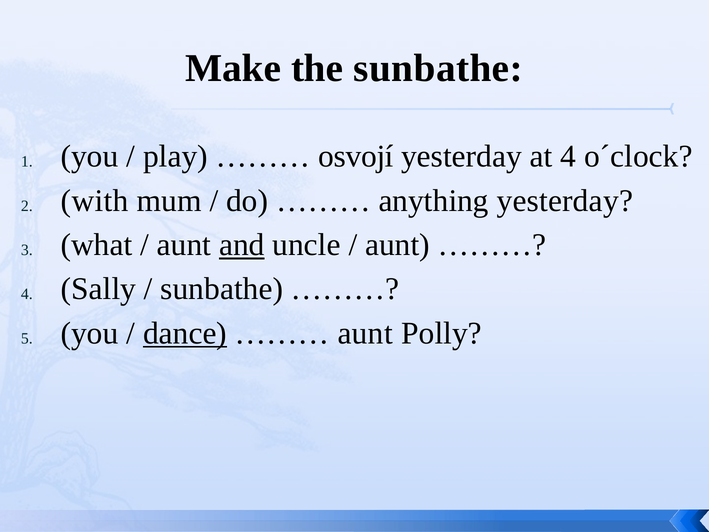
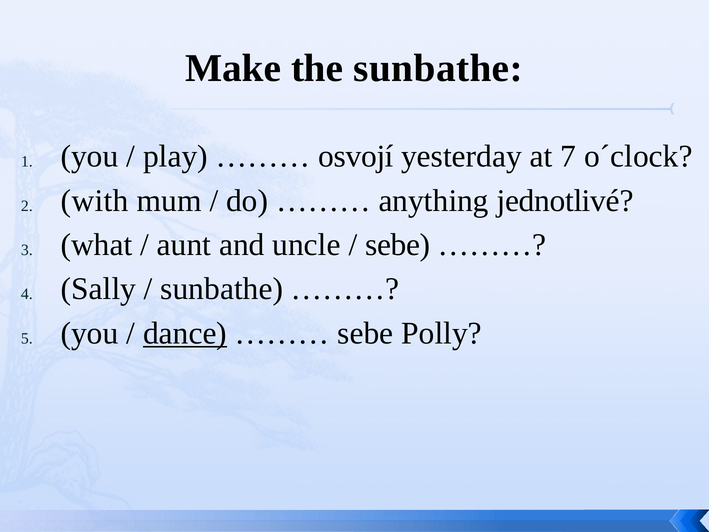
at 4: 4 -> 7
anything yesterday: yesterday -> jednotlivé
and underline: present -> none
aunt at (398, 245): aunt -> sebe
aunt at (365, 333): aunt -> sebe
